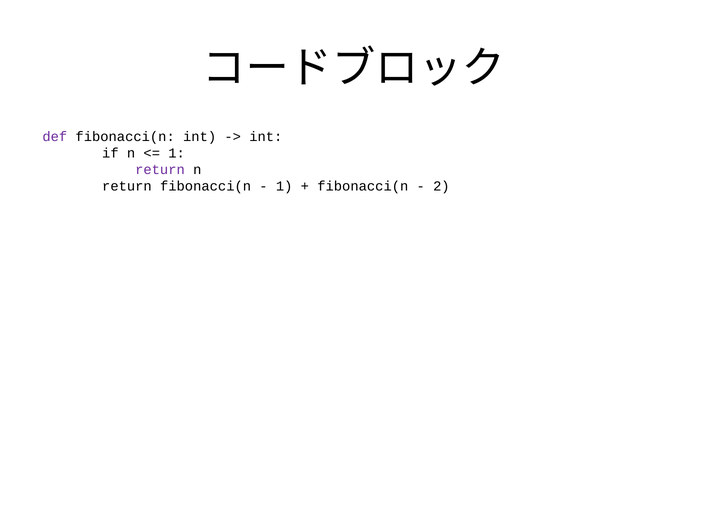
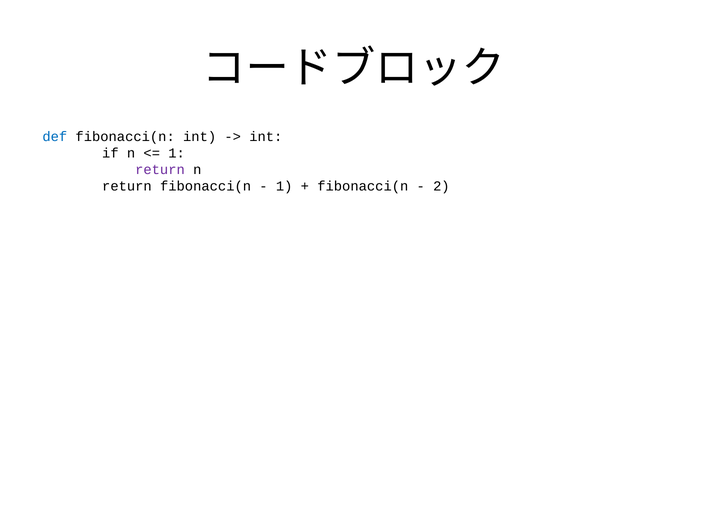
def colour: purple -> blue
